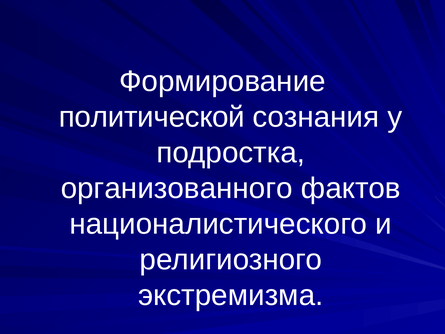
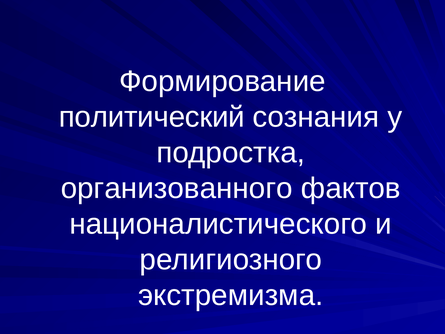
политической: политической -> политический
